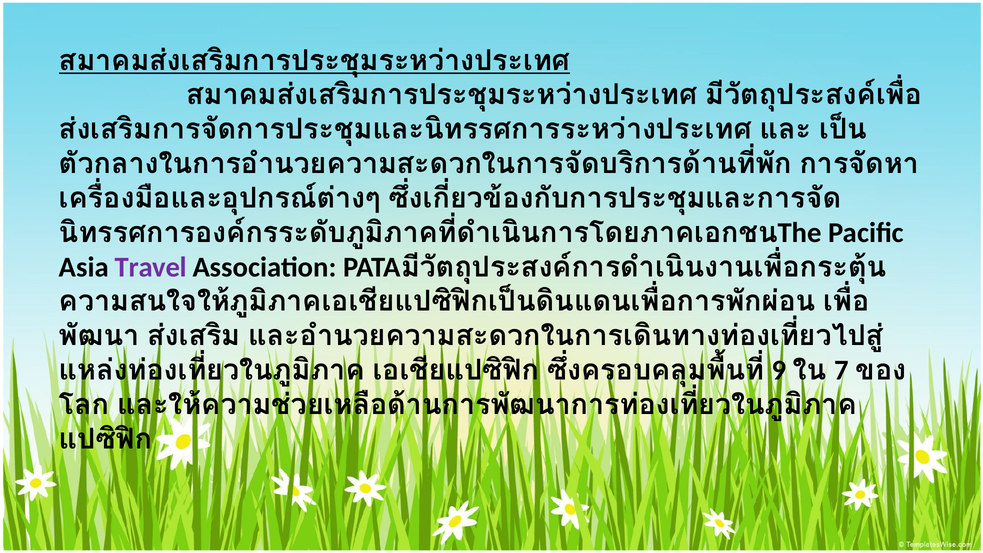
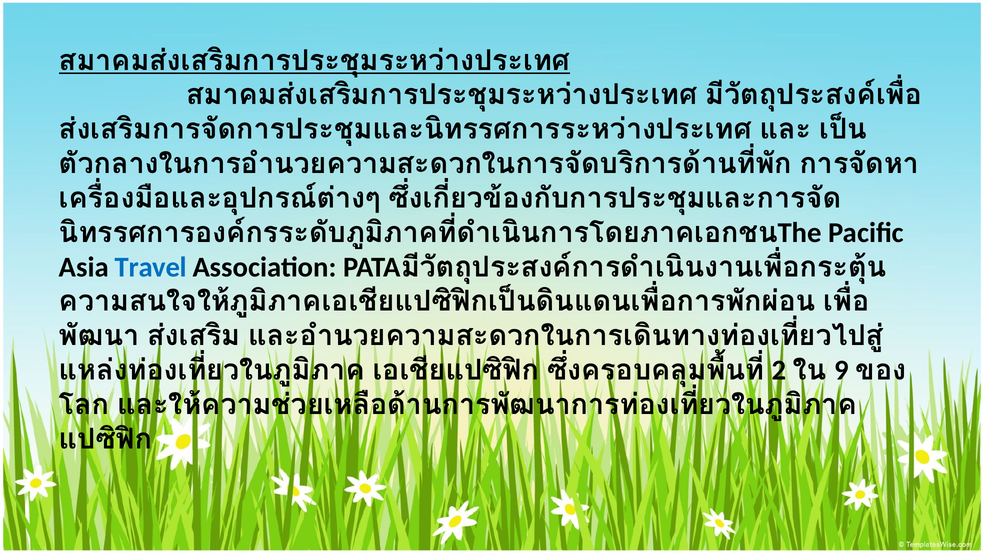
Travel colour: purple -> blue
9: 9 -> 2
7: 7 -> 9
